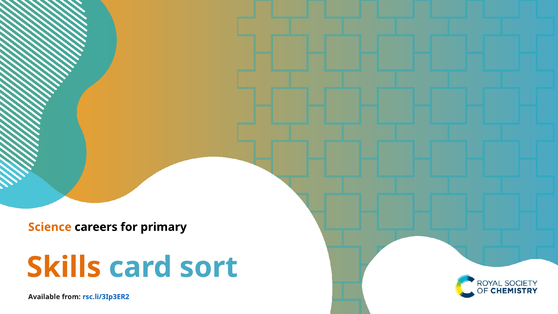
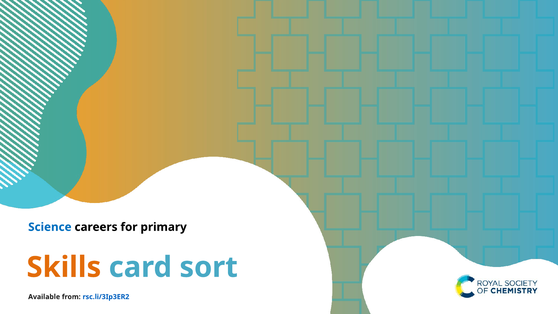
Science colour: orange -> blue
